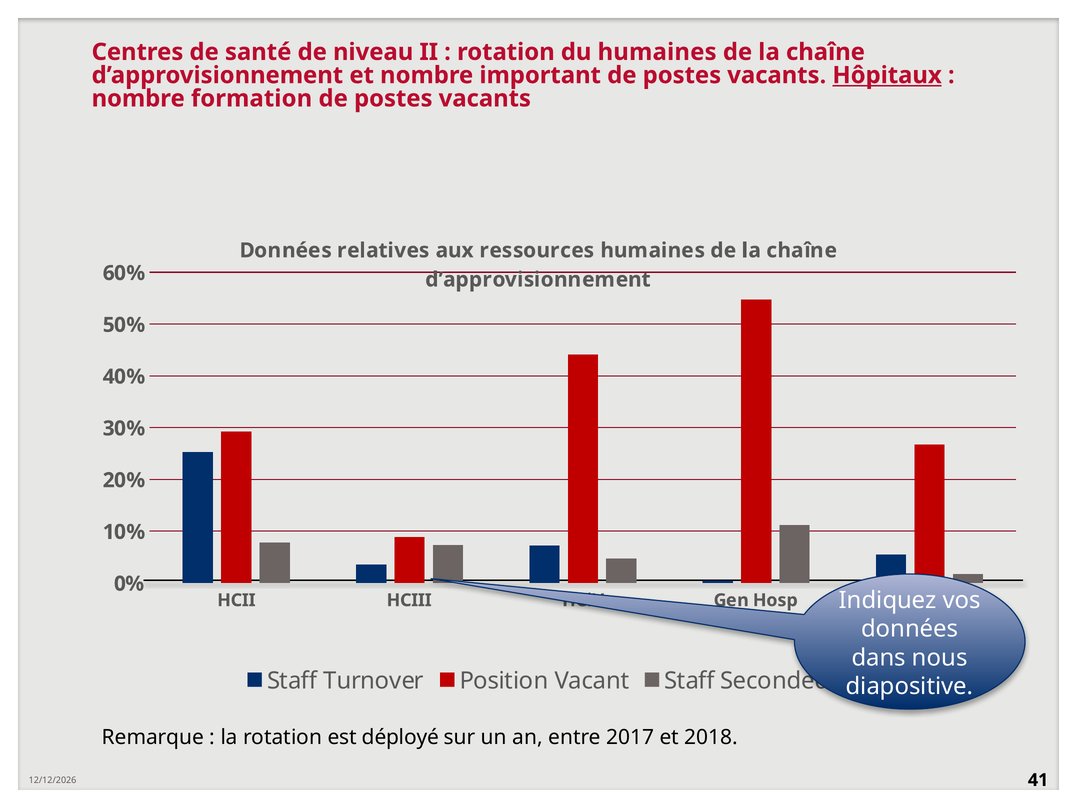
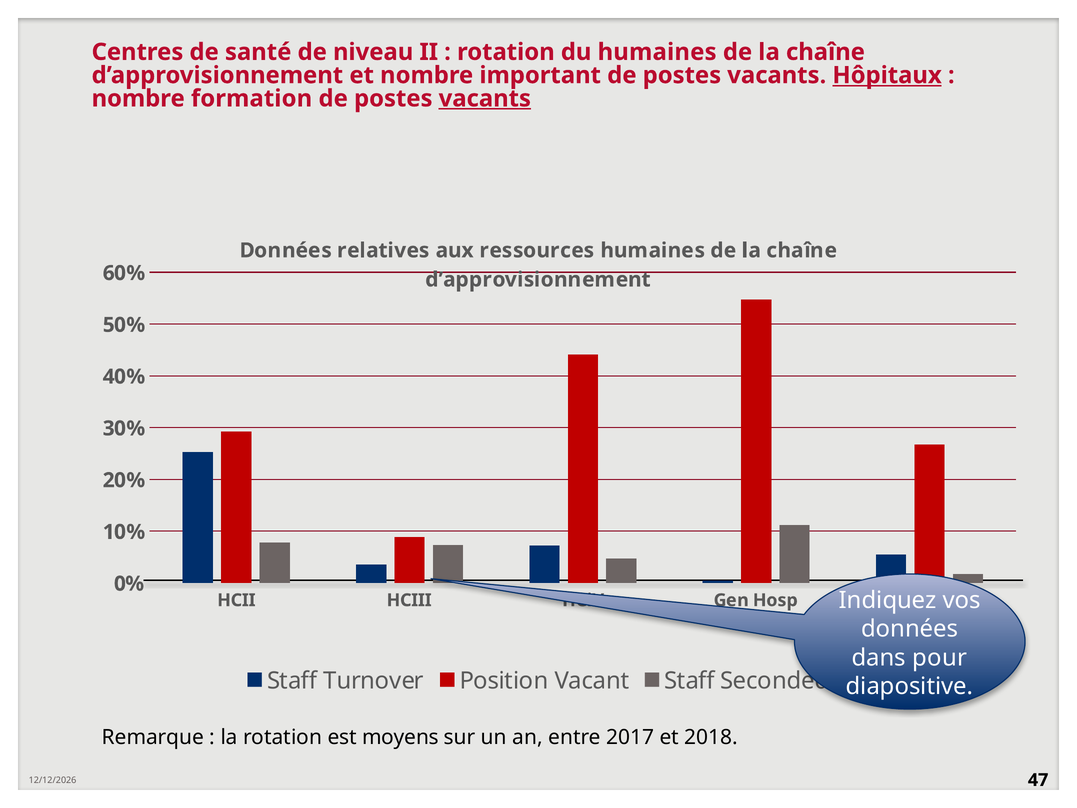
vacants at (485, 98) underline: none -> present
nous: nous -> pour
déployé: déployé -> moyens
41: 41 -> 47
